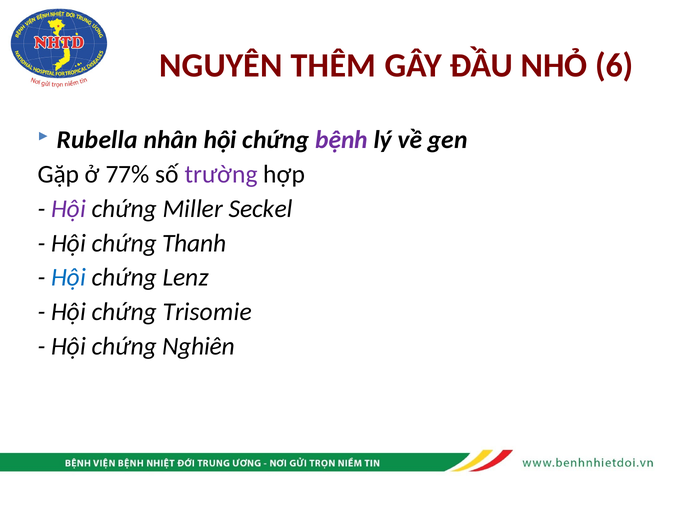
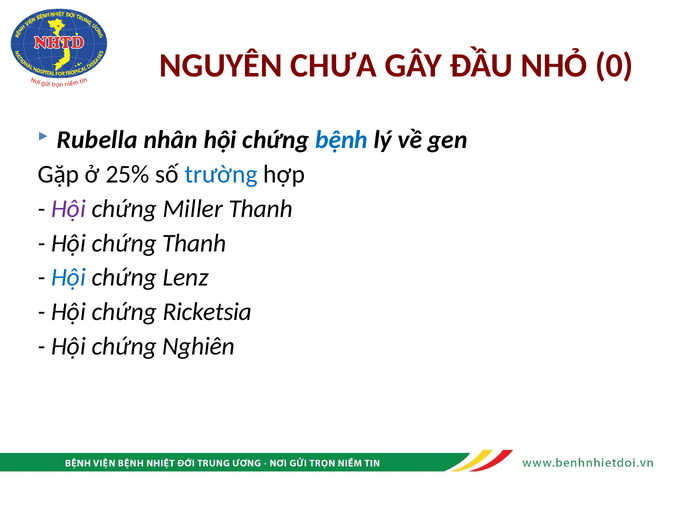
THÊM: THÊM -> CHƯA
6: 6 -> 0
bệnh colour: purple -> blue
77%: 77% -> 25%
trường colour: purple -> blue
Miller Seckel: Seckel -> Thanh
Trisomie: Trisomie -> Ricketsia
